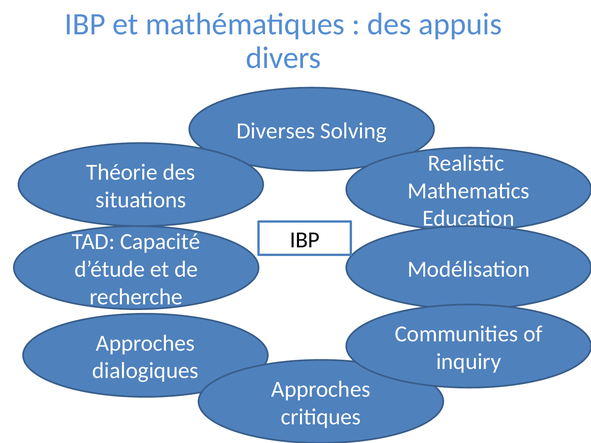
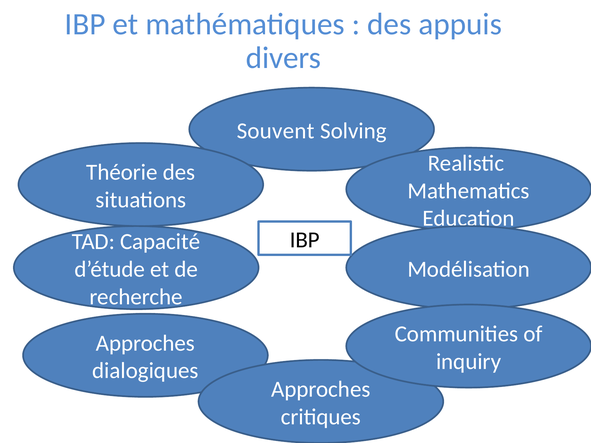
Diverses: Diverses -> Souvent
